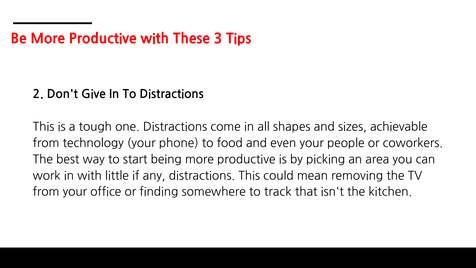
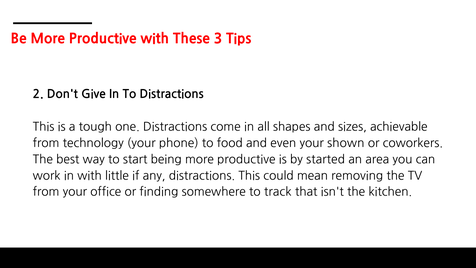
people: people -> shown
picking: picking -> started
